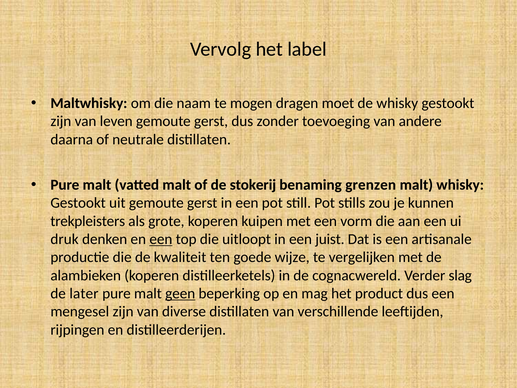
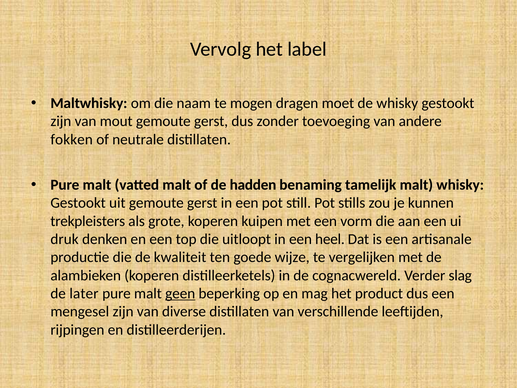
leven: leven -> mout
daarna: daarna -> fokken
stokerij: stokerij -> hadden
grenzen: grenzen -> tamelijk
een at (161, 239) underline: present -> none
juist: juist -> heel
